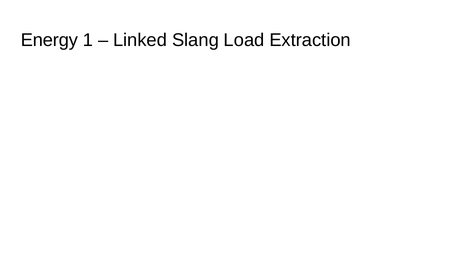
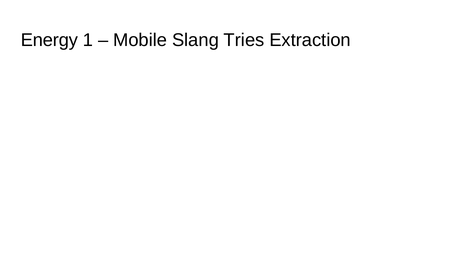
Linked: Linked -> Mobile
Load: Load -> Tries
